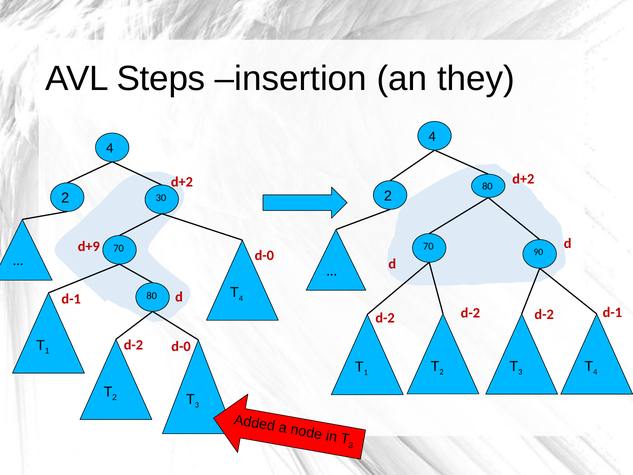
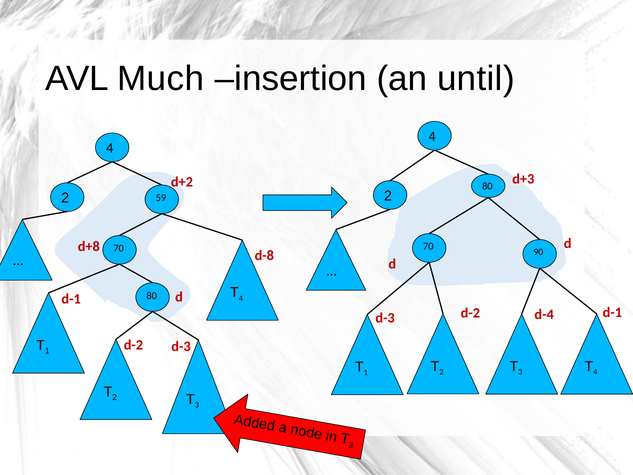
Steps: Steps -> Much
they: they -> until
d+2 at (523, 179): d+2 -> d+3
30: 30 -> 59
d+9: d+9 -> d+8
d-0 at (264, 255): d-0 -> d-8
d-2 at (544, 314): d-2 -> d-4
d-2 at (385, 318): d-2 -> d-3
d-0 at (181, 346): d-0 -> d-3
